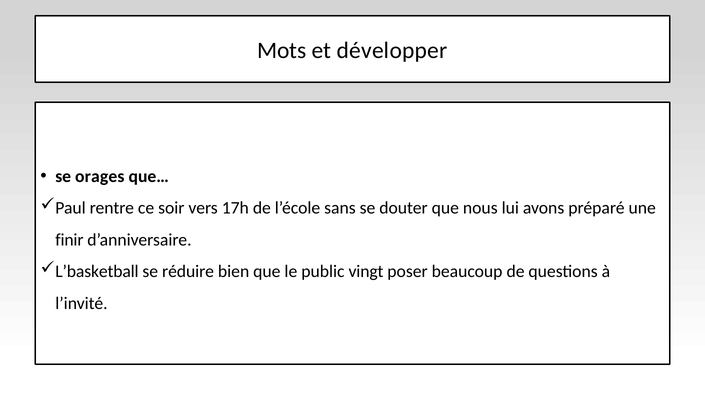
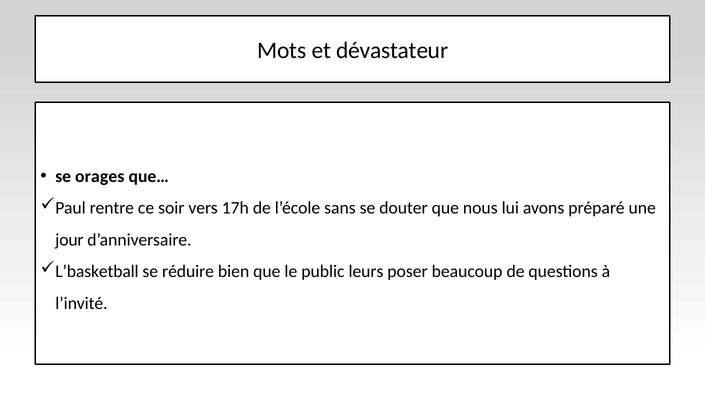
développer: développer -> dévastateur
finir: finir -> jour
vingt: vingt -> leurs
